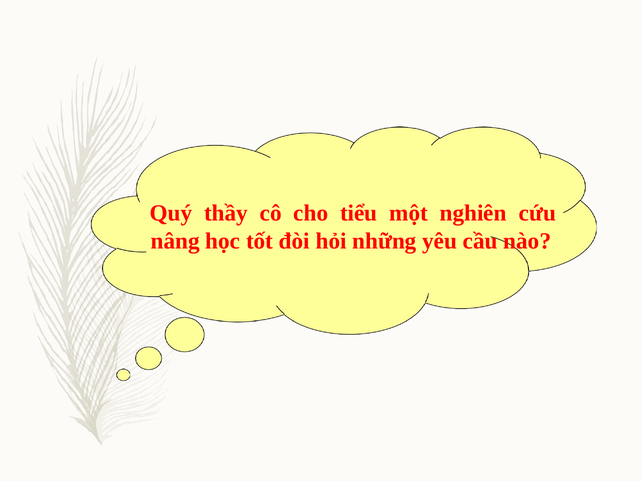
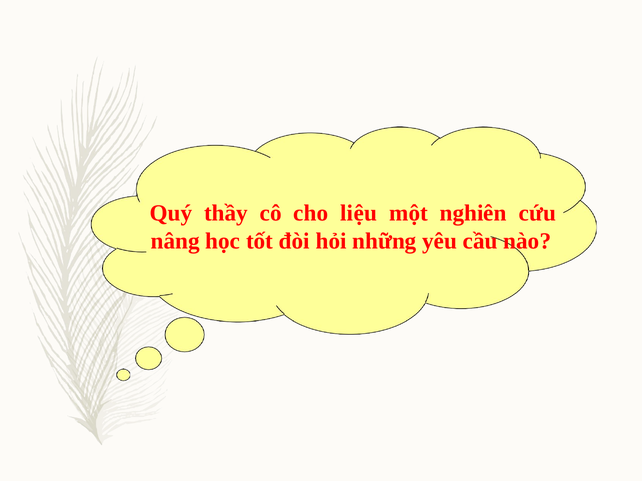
tiểu: tiểu -> liệu
